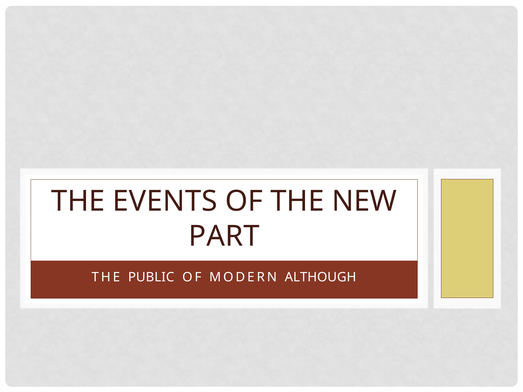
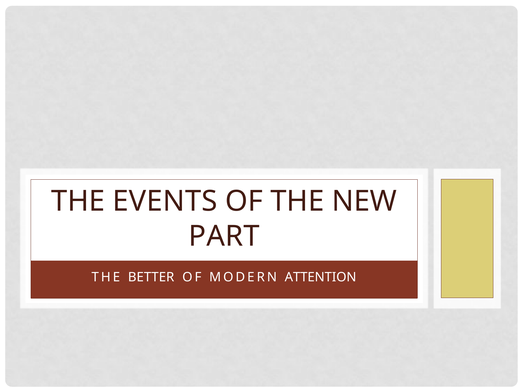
PUBLIC: PUBLIC -> BETTER
ALTHOUGH: ALTHOUGH -> ATTENTION
